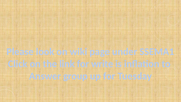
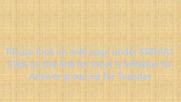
write: write -> most
